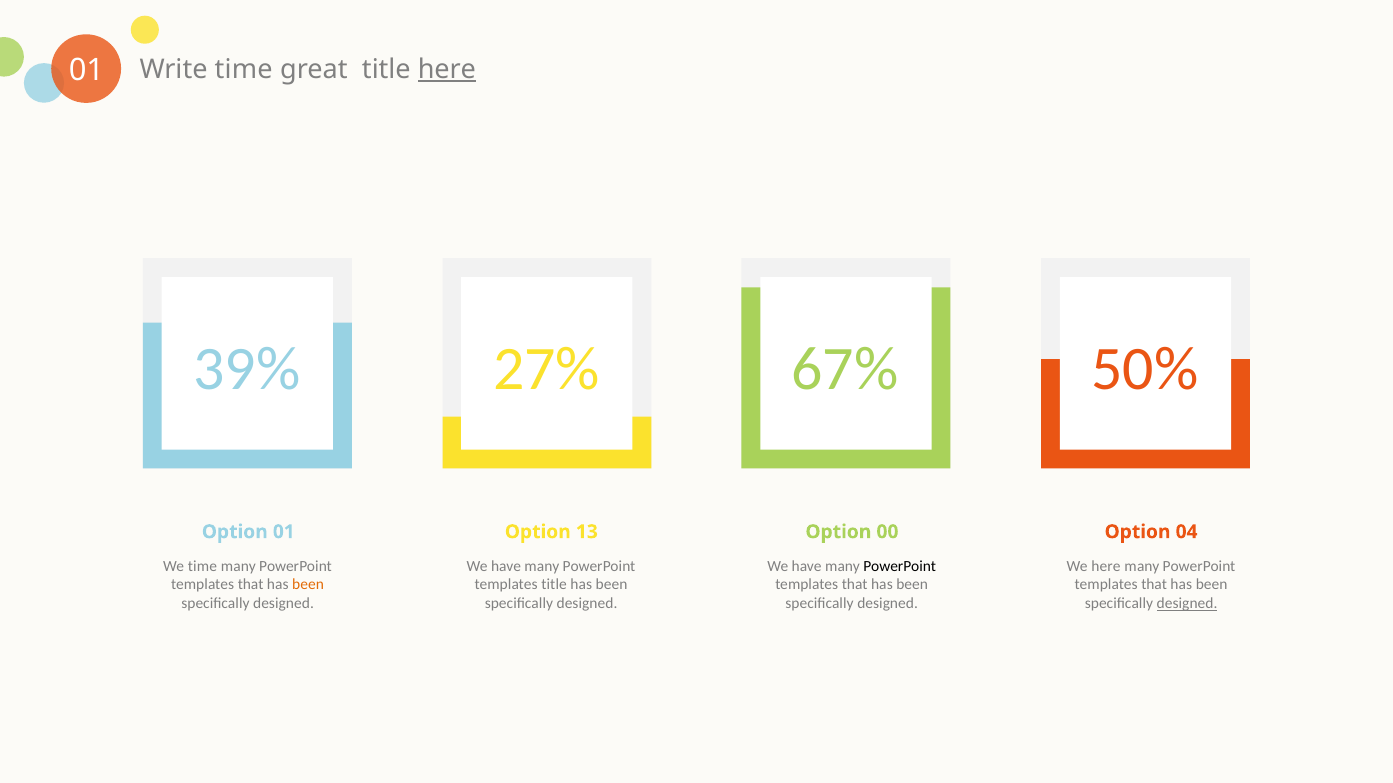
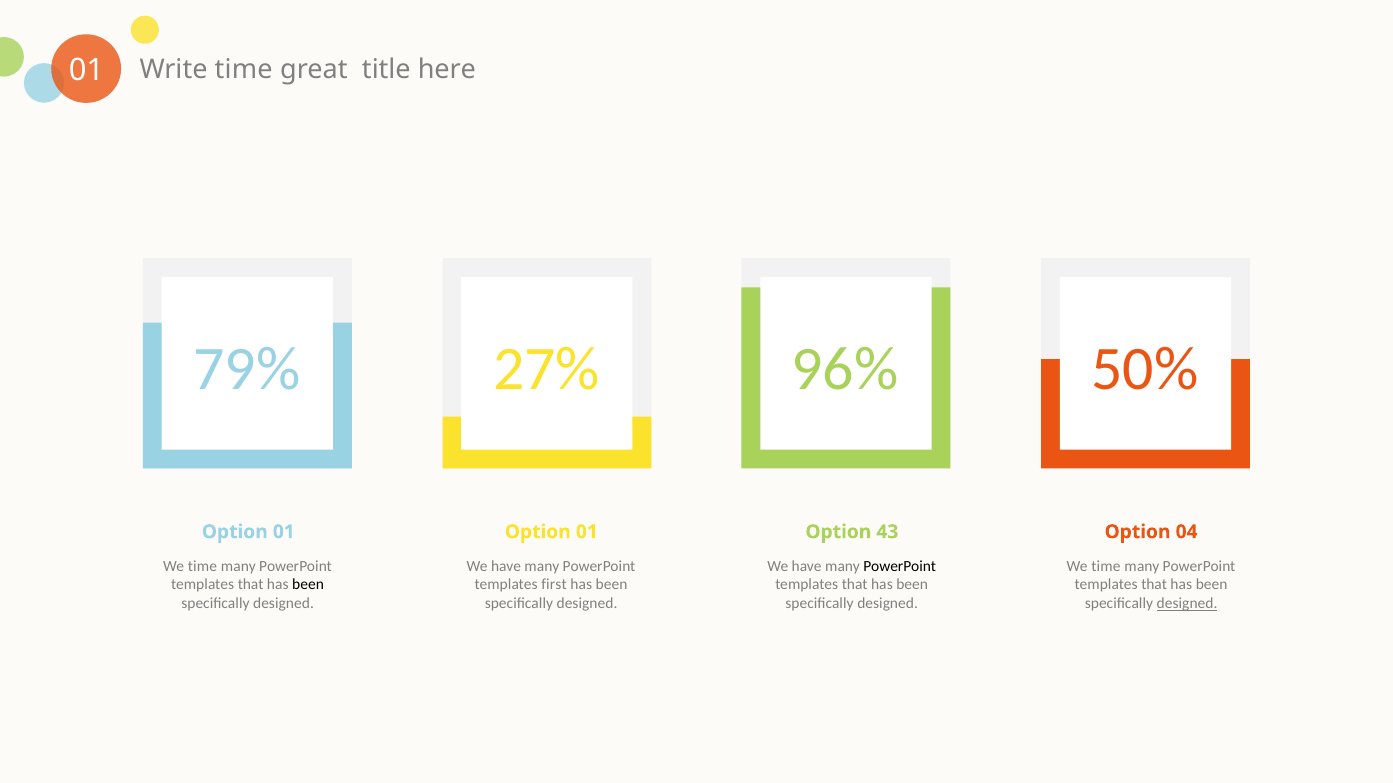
here at (447, 70) underline: present -> none
39%: 39% -> 79%
67%: 67% -> 96%
13 at (587, 532): 13 -> 01
00: 00 -> 43
here at (1106, 567): here -> time
been at (308, 585) colour: orange -> black
templates title: title -> first
